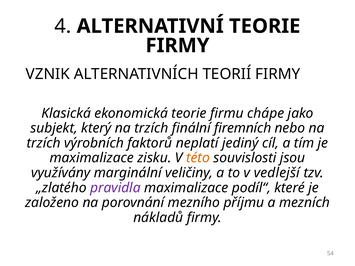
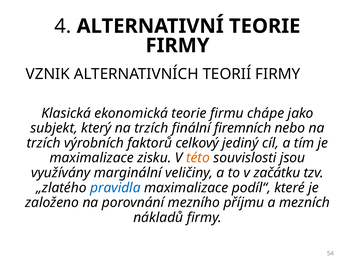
neplatí: neplatí -> celkový
vedlejší: vedlejší -> začátku
pravidla colour: purple -> blue
